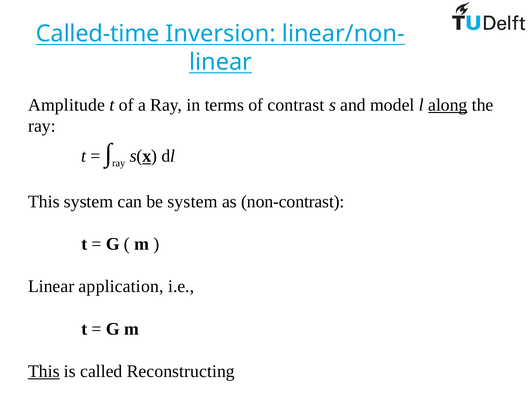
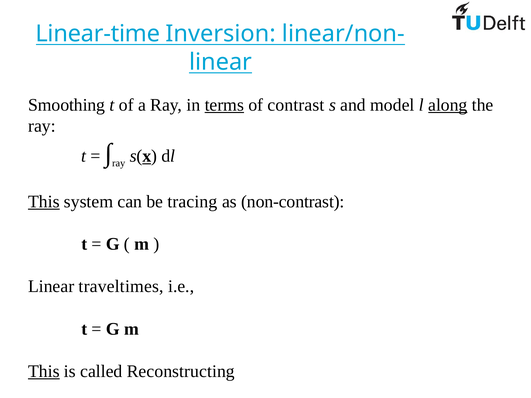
Called-time: Called-time -> Linear-time
Amplitude: Amplitude -> Smoothing
terms underline: none -> present
This at (44, 202) underline: none -> present
be system: system -> tracing
application: application -> traveltimes
